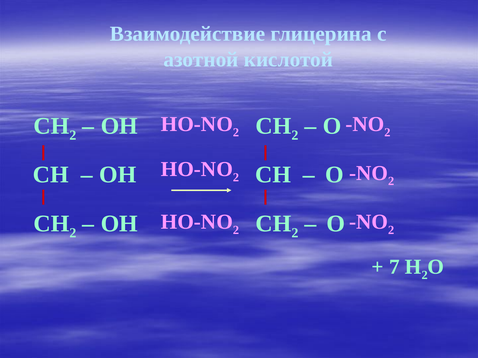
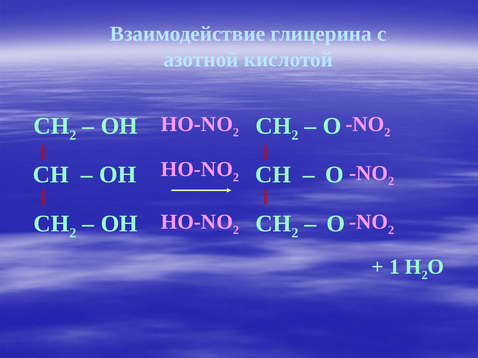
7: 7 -> 1
